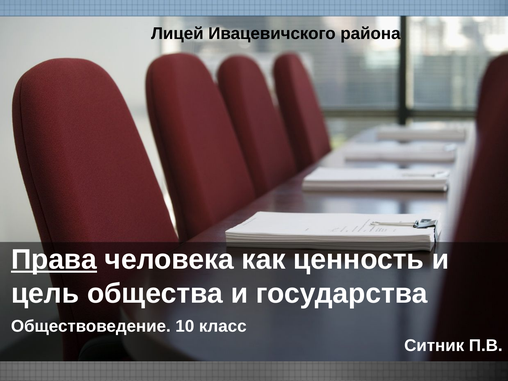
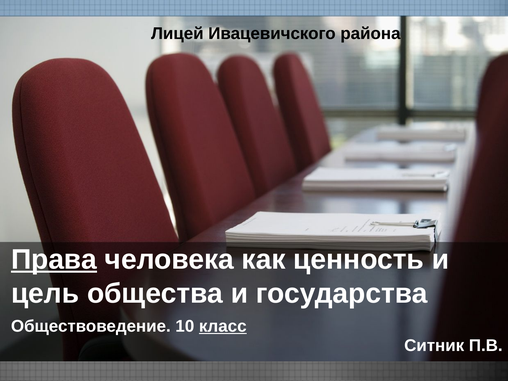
класс underline: none -> present
